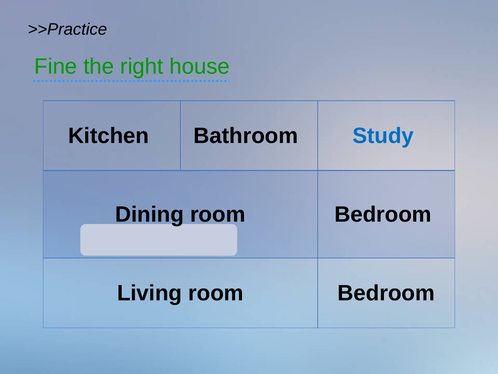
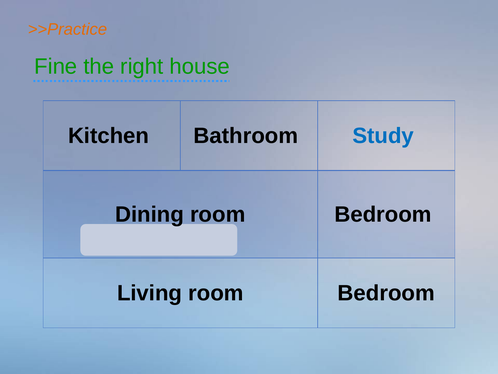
>>Practice colour: black -> orange
